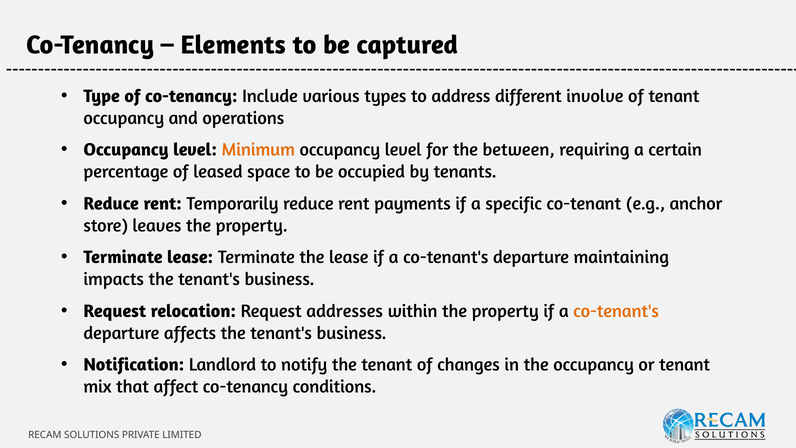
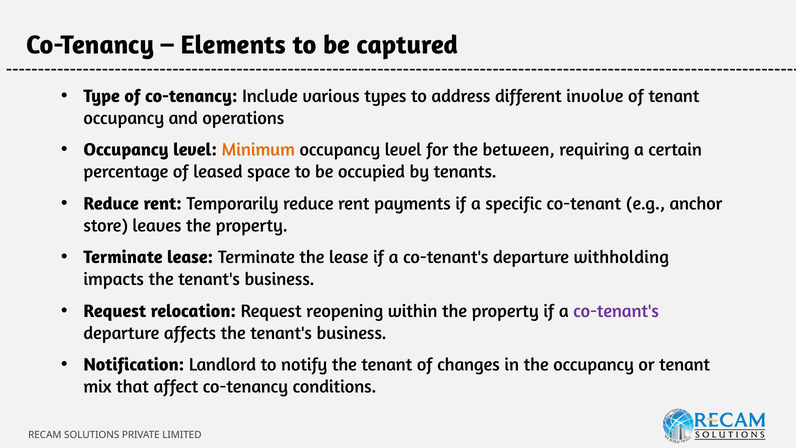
maintaining: maintaining -> withholding
addresses: addresses -> reopening
co-tenant's at (616, 311) colour: orange -> purple
